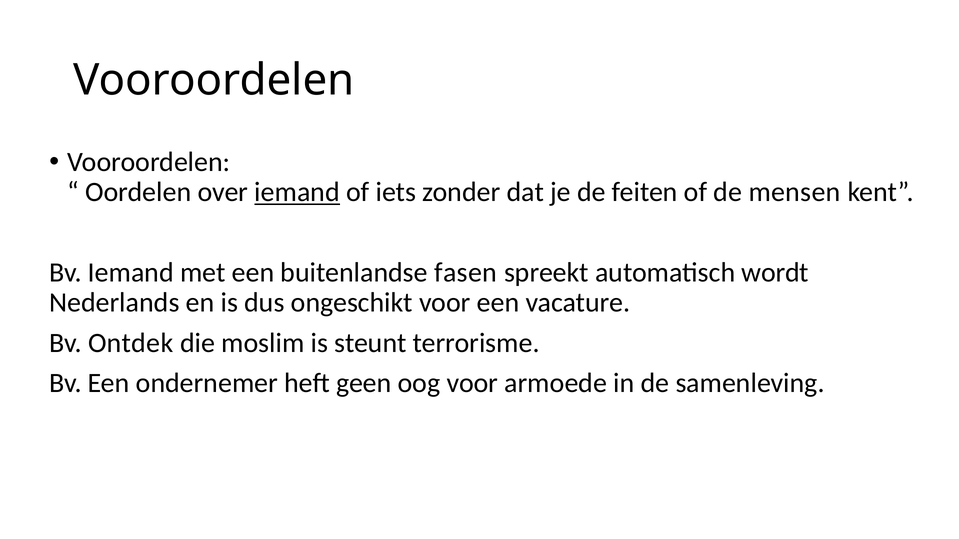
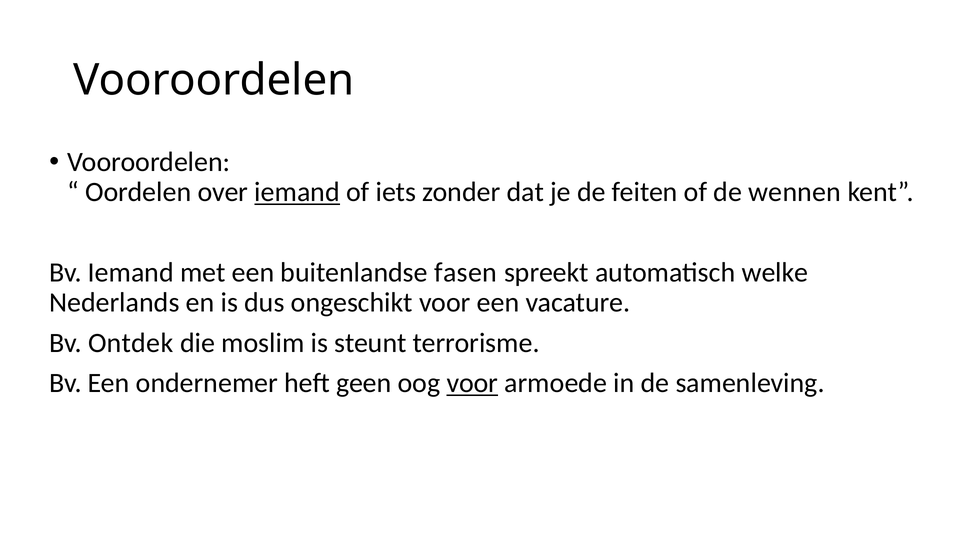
mensen: mensen -> wennen
wordt: wordt -> welke
voor at (472, 383) underline: none -> present
